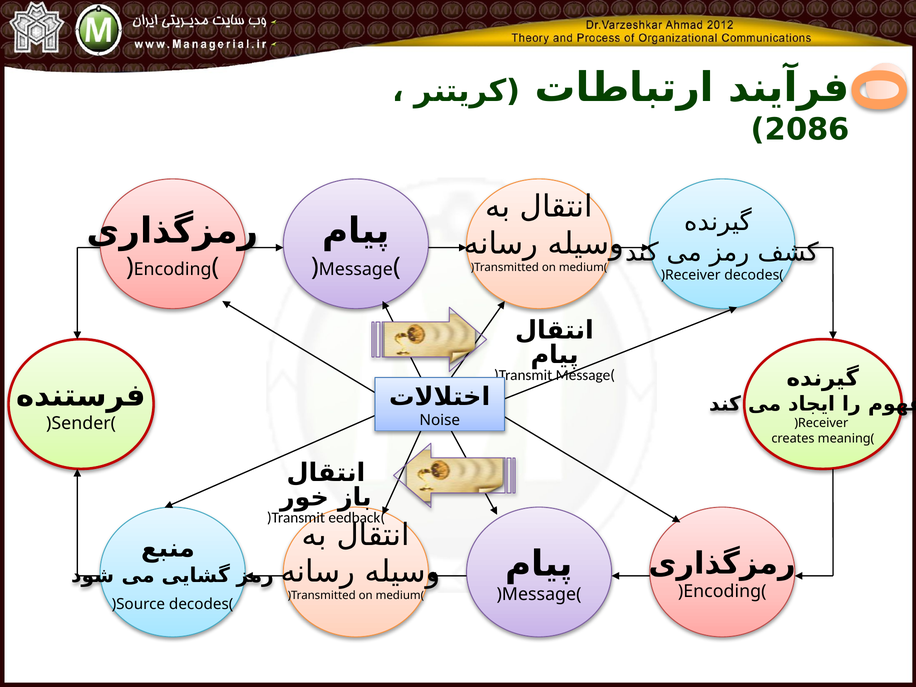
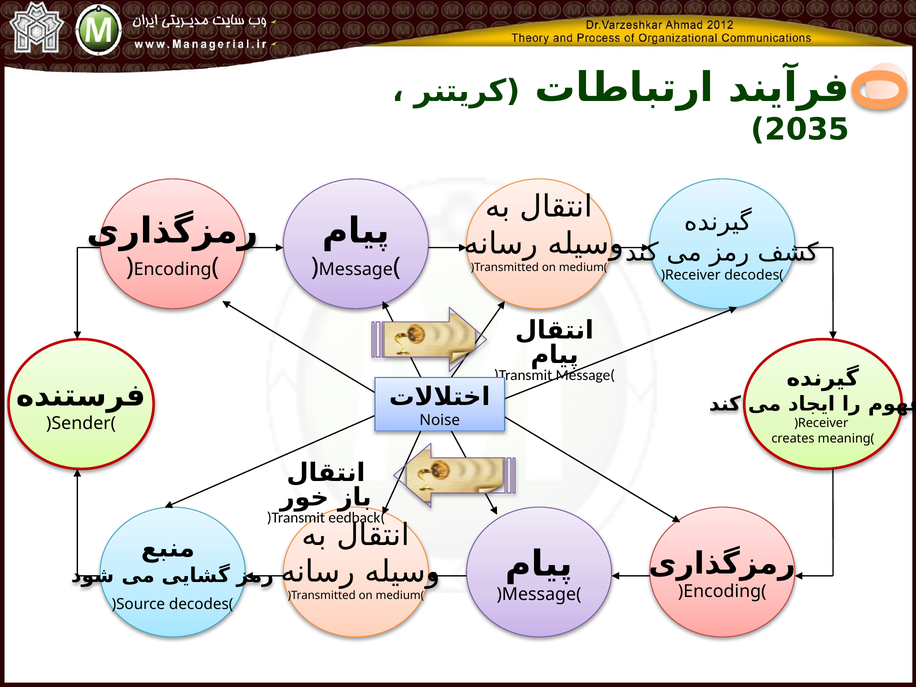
2086: 2086 -> 2035
